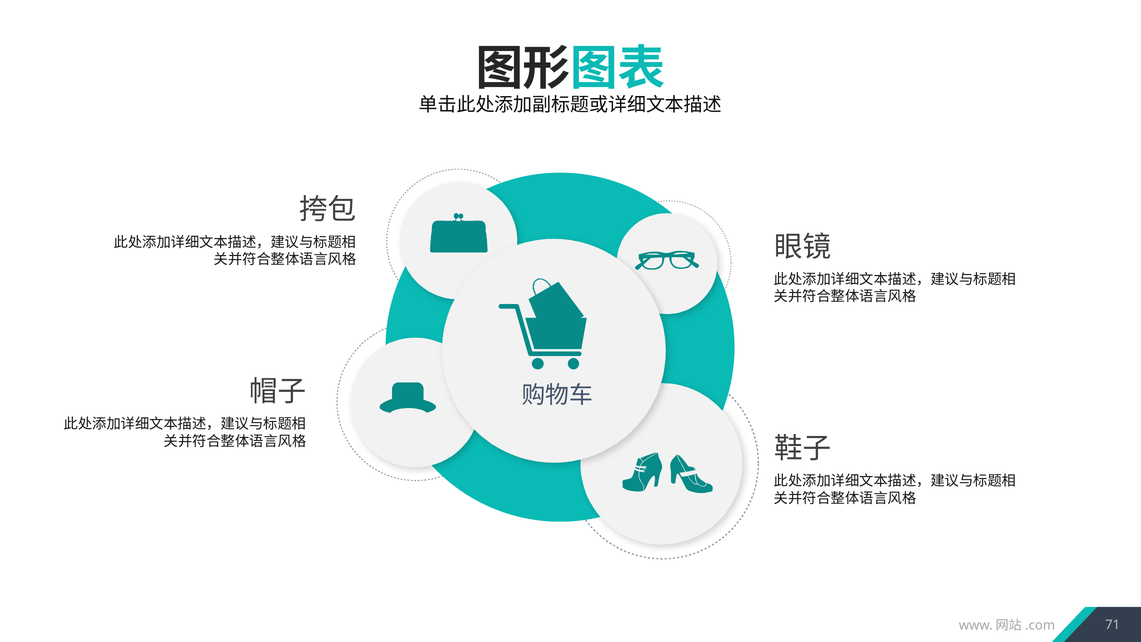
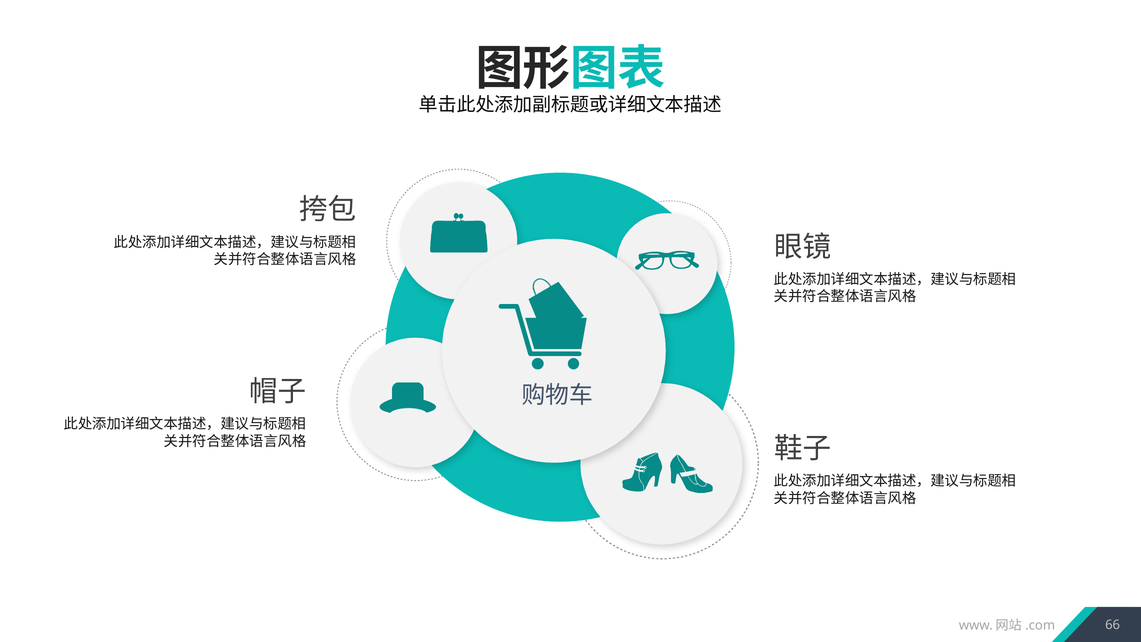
71: 71 -> 66
